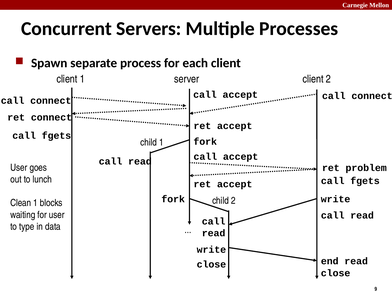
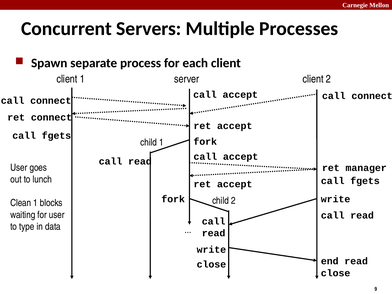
problem: problem -> manager
